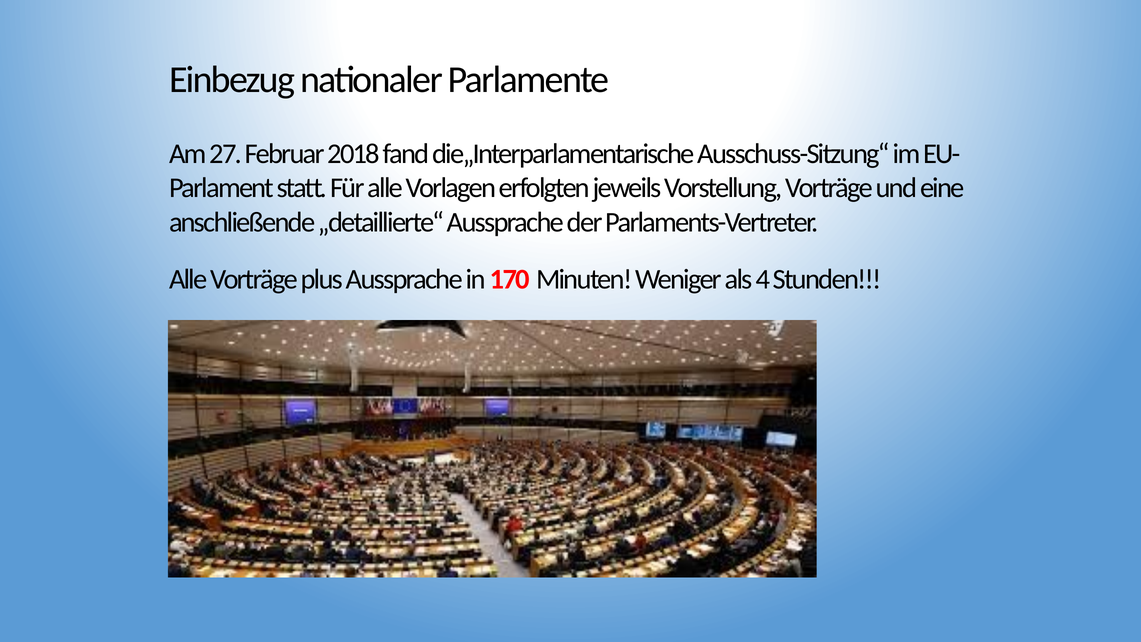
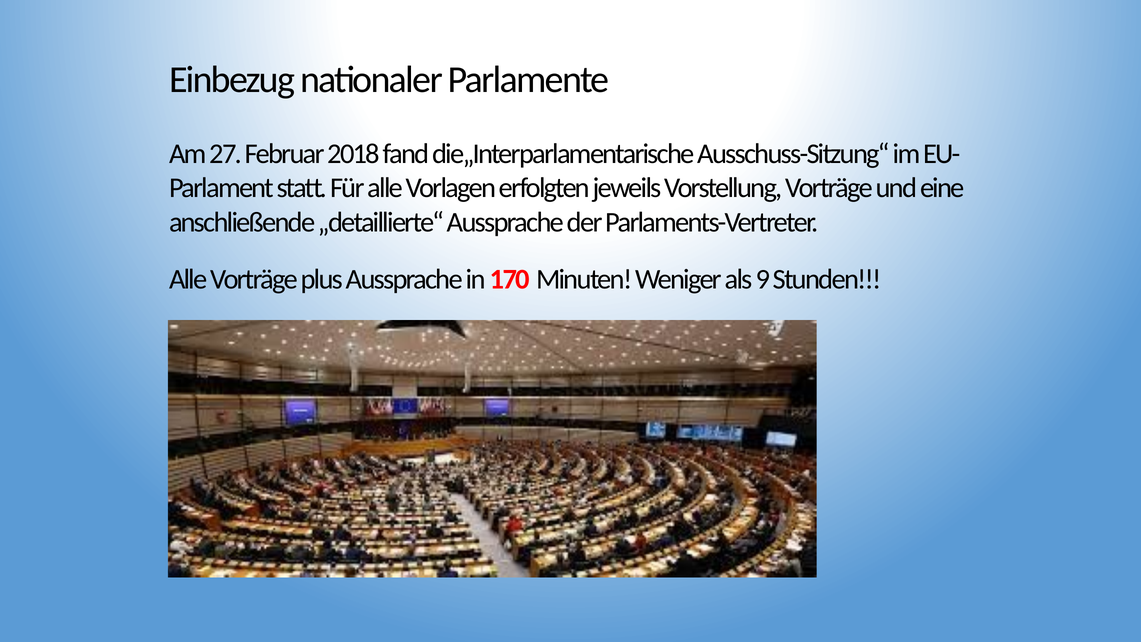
4: 4 -> 9
